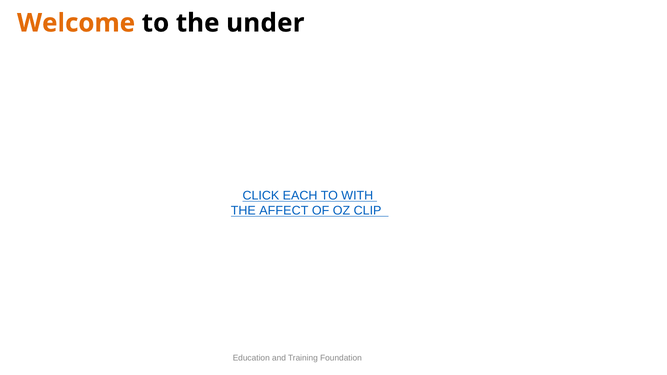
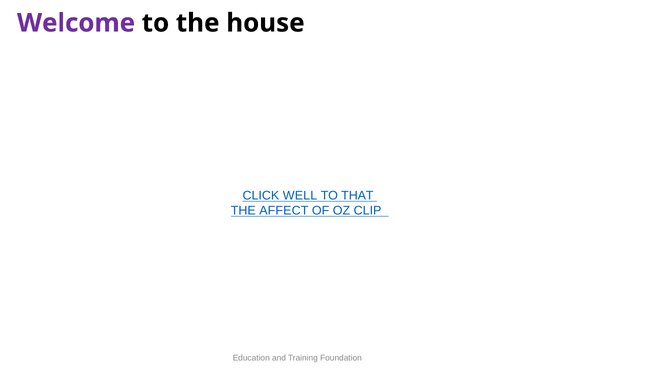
Welcome colour: orange -> purple
under: under -> house
EACH: EACH -> WELL
WITH: WITH -> THAT
